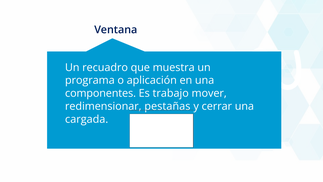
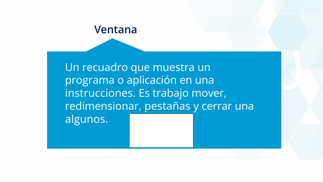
componentes: componentes -> instrucciones
cargada: cargada -> algunos
